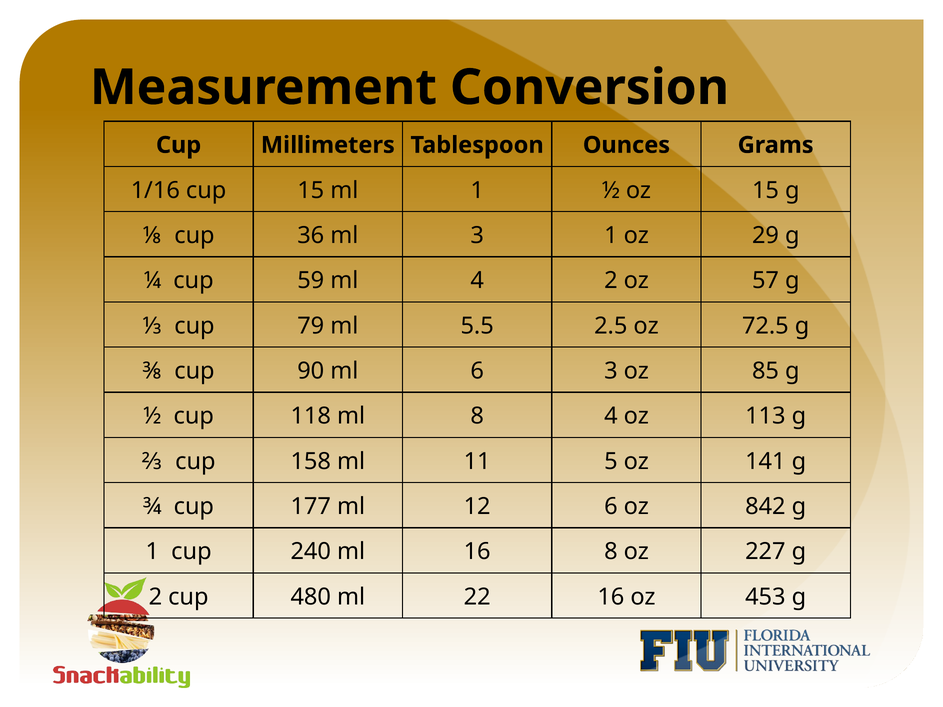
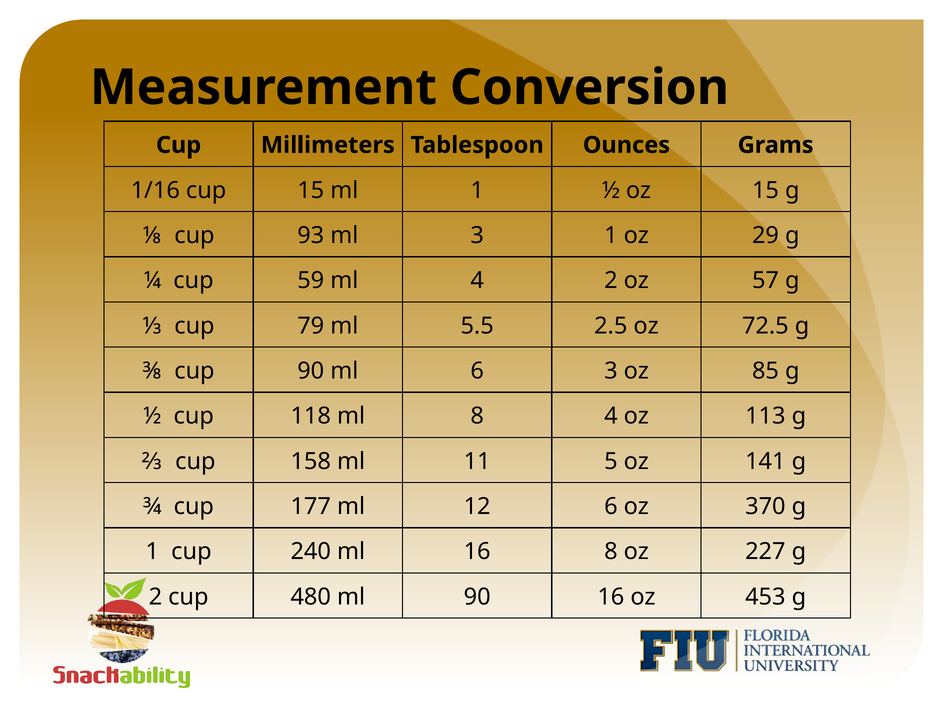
36: 36 -> 93
842: 842 -> 370
ml 22: 22 -> 90
